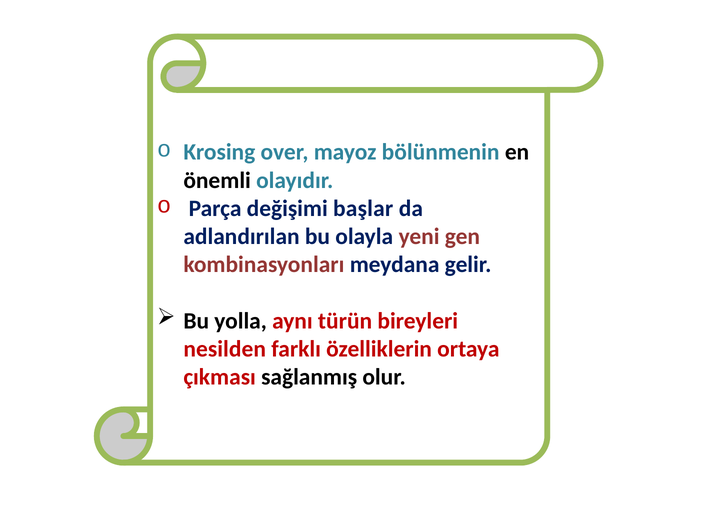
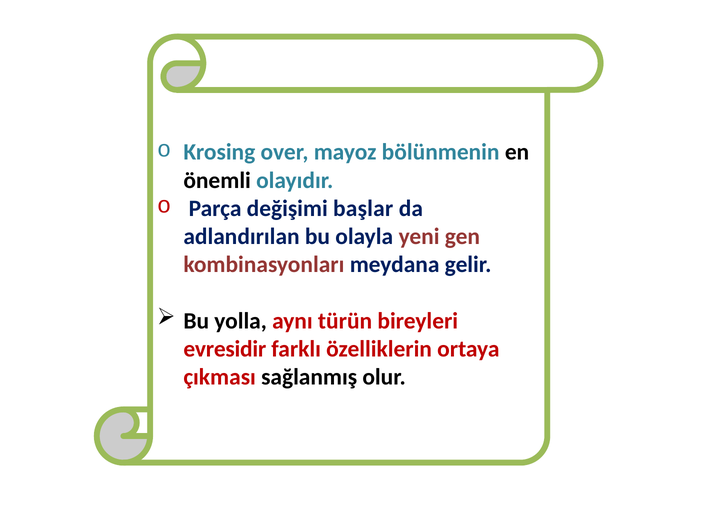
nesilden: nesilden -> evresidir
